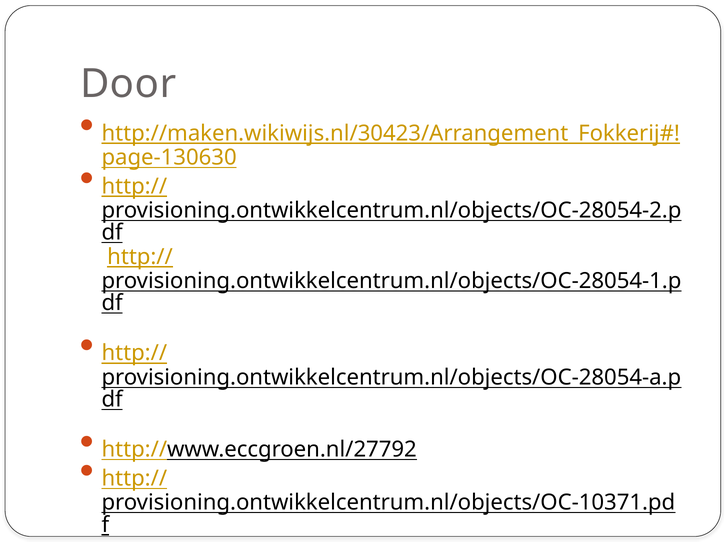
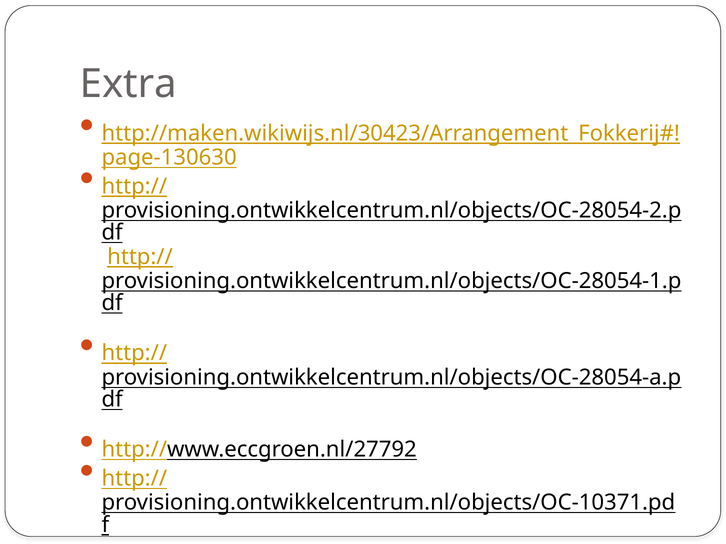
Door: Door -> Extra
